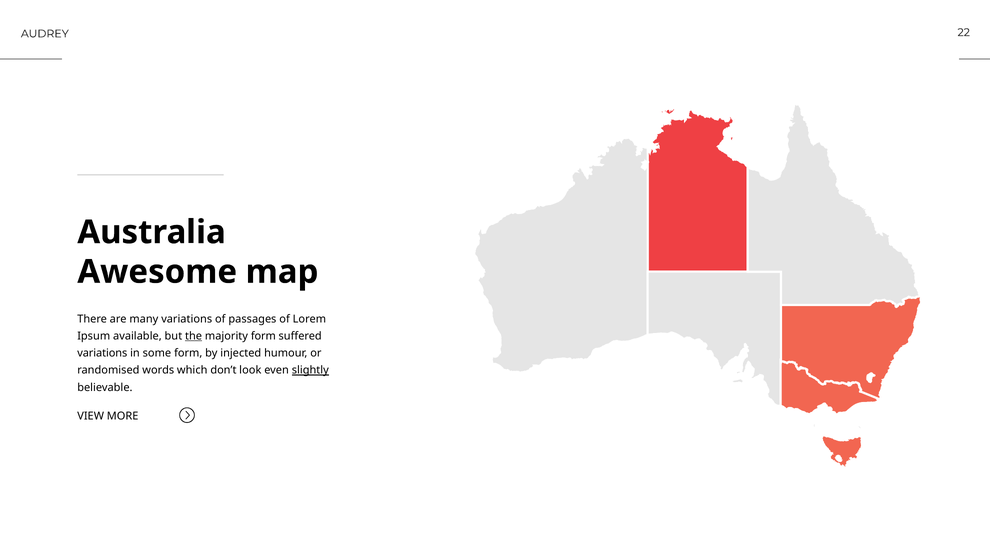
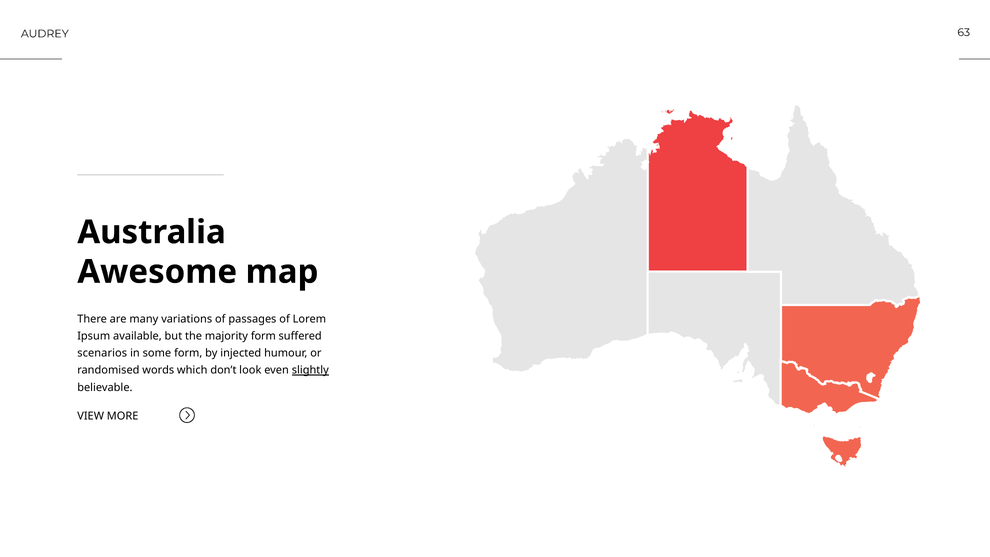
22: 22 -> 63
the underline: present -> none
variations at (102, 353): variations -> scenarios
